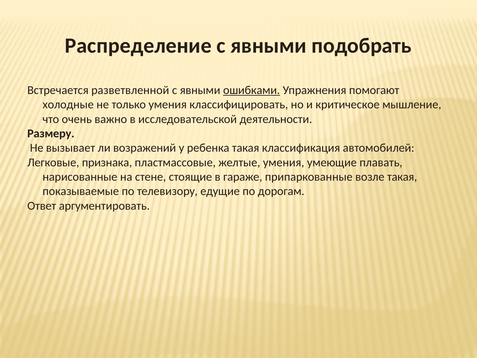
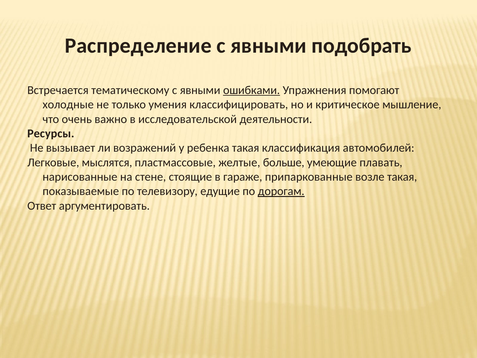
разветвленной: разветвленной -> тематическому
Размеру: Размеру -> Ресурсы
признака: признака -> мыслятся
желтые умения: умения -> больше
дорогам underline: none -> present
